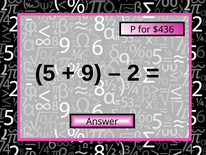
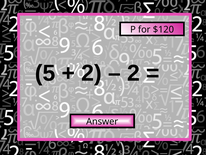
$436: $436 -> $120
9 at (91, 73): 9 -> 2
